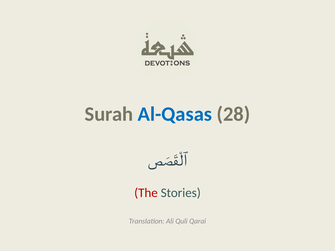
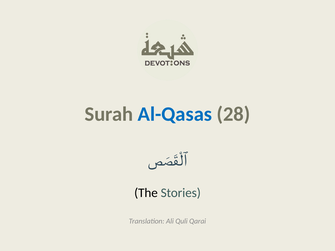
The colour: red -> black
